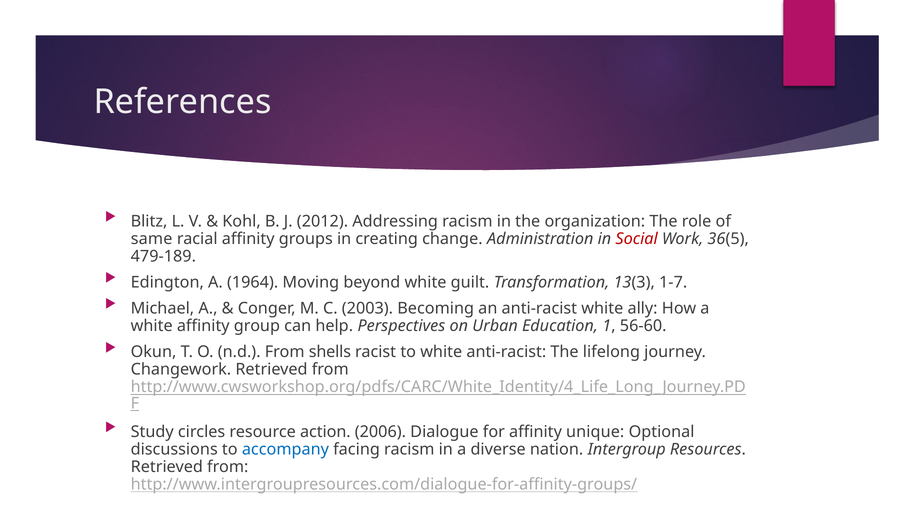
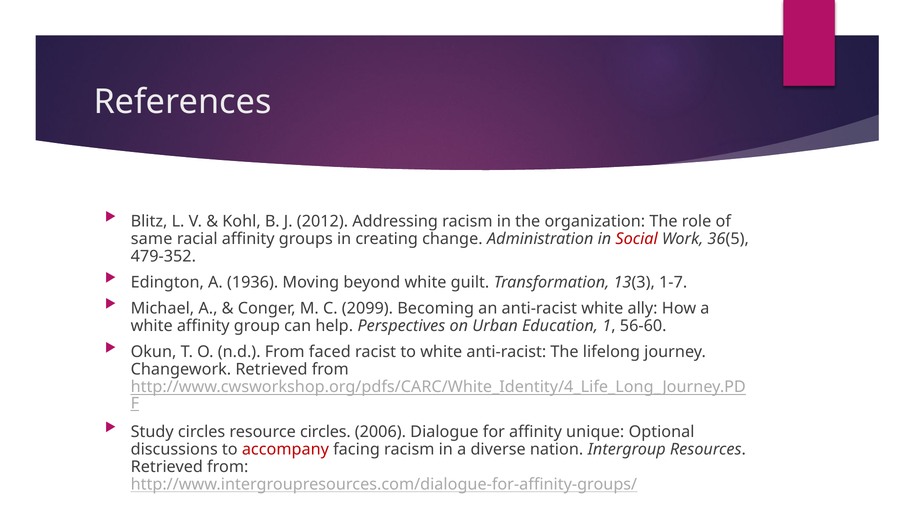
479-189: 479-189 -> 479-352
1964: 1964 -> 1936
2003: 2003 -> 2099
shells: shells -> faced
resource action: action -> circles
accompany colour: blue -> red
